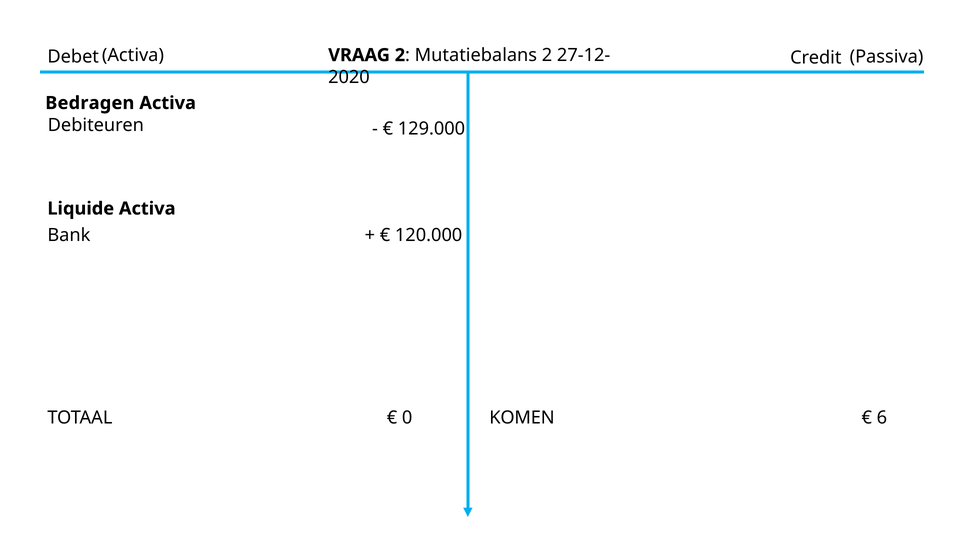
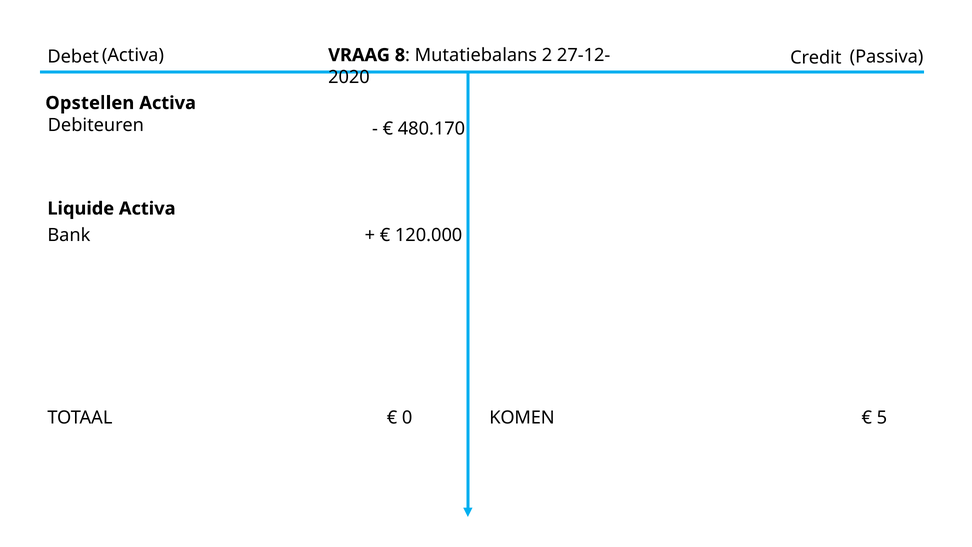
VRAAG 2: 2 -> 8
Bedragen: Bedragen -> Opstellen
129.000: 129.000 -> 480.170
6: 6 -> 5
